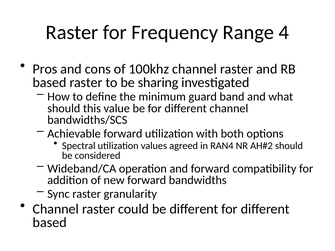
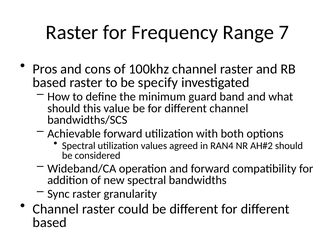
4: 4 -> 7
sharing: sharing -> specify
new forward: forward -> spectral
